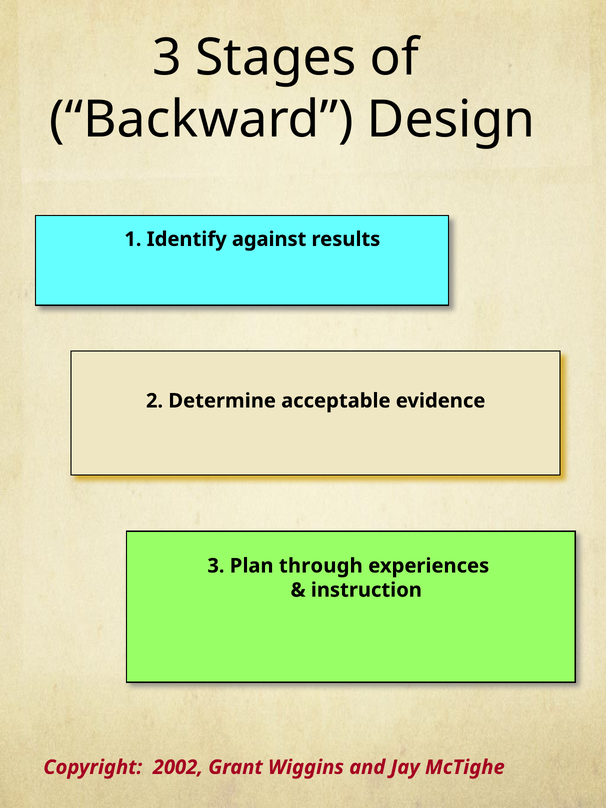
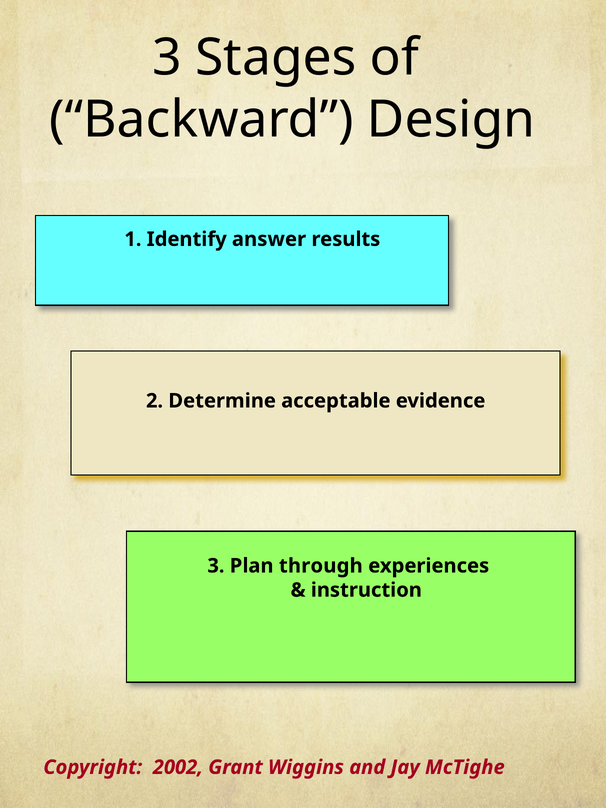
against: against -> answer
